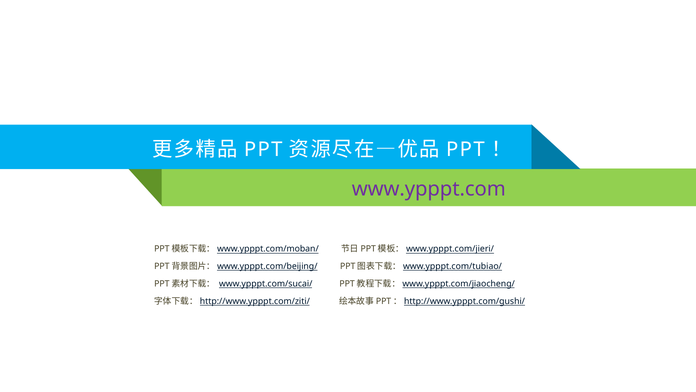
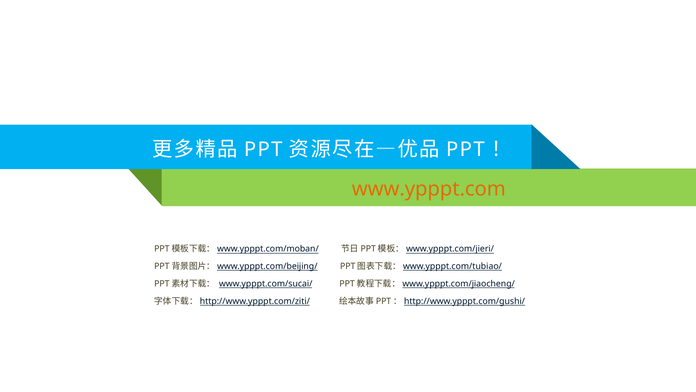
www.ypppt.com colour: purple -> orange
